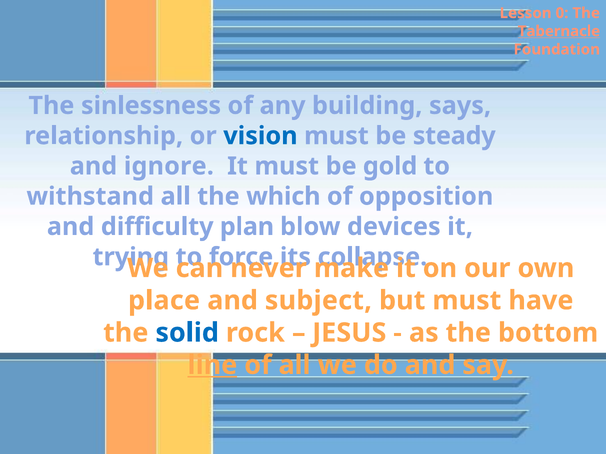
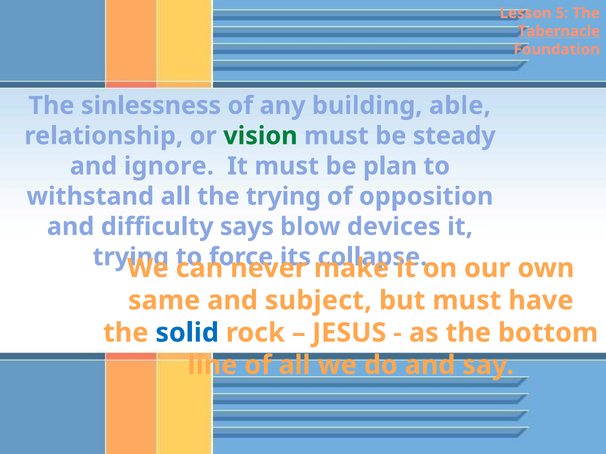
0: 0 -> 5
says: says -> able
vision colour: blue -> green
gold: gold -> plan
the which: which -> trying
plan: plan -> says
place: place -> same
line underline: present -> none
